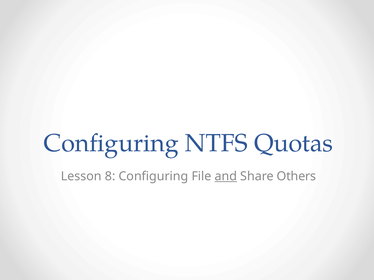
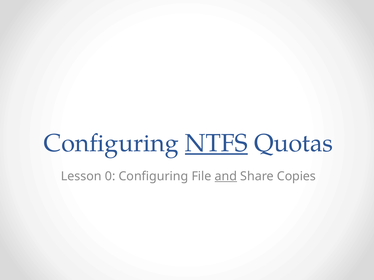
NTFS underline: none -> present
8: 8 -> 0
Others: Others -> Copies
